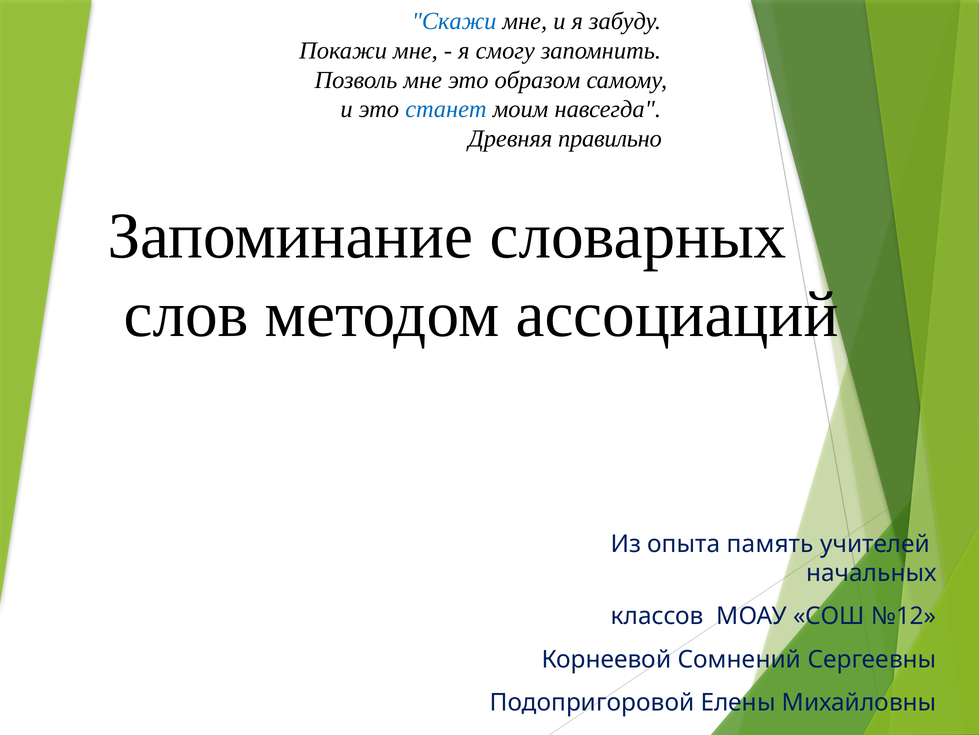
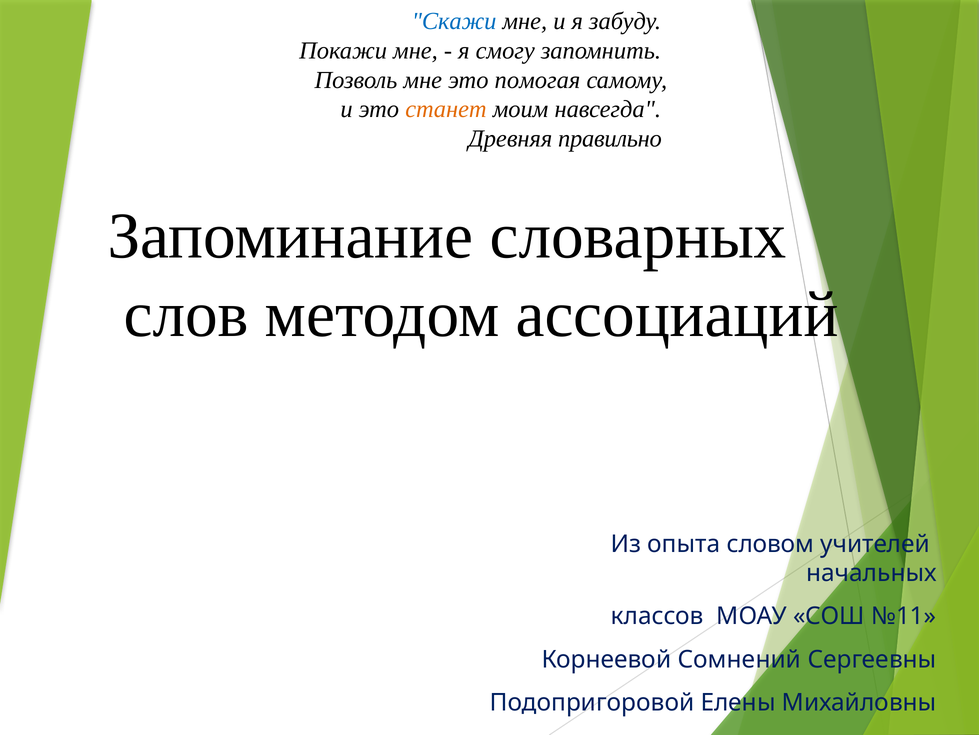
образом: образом -> помогая
станет colour: blue -> orange
память: память -> словом
№12: №12 -> №11
